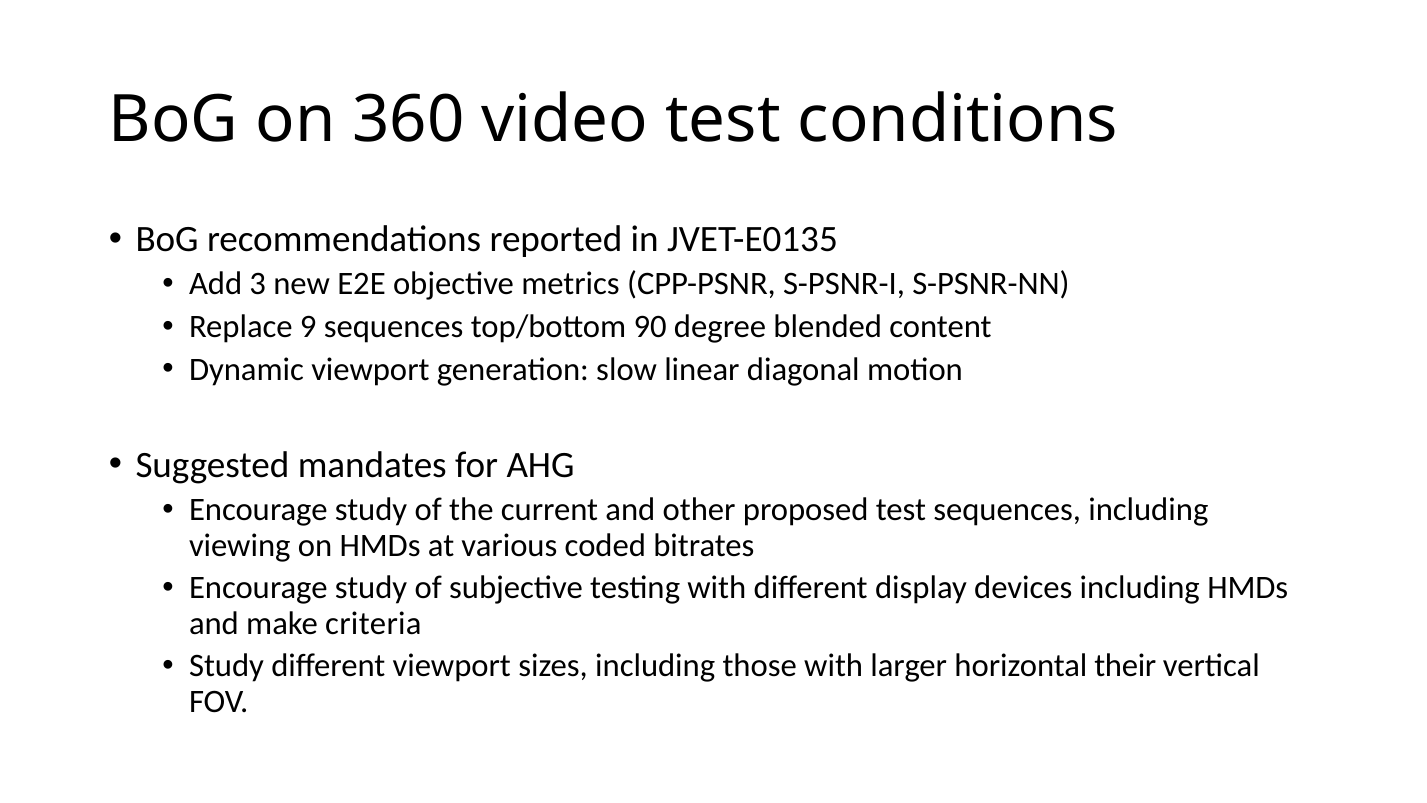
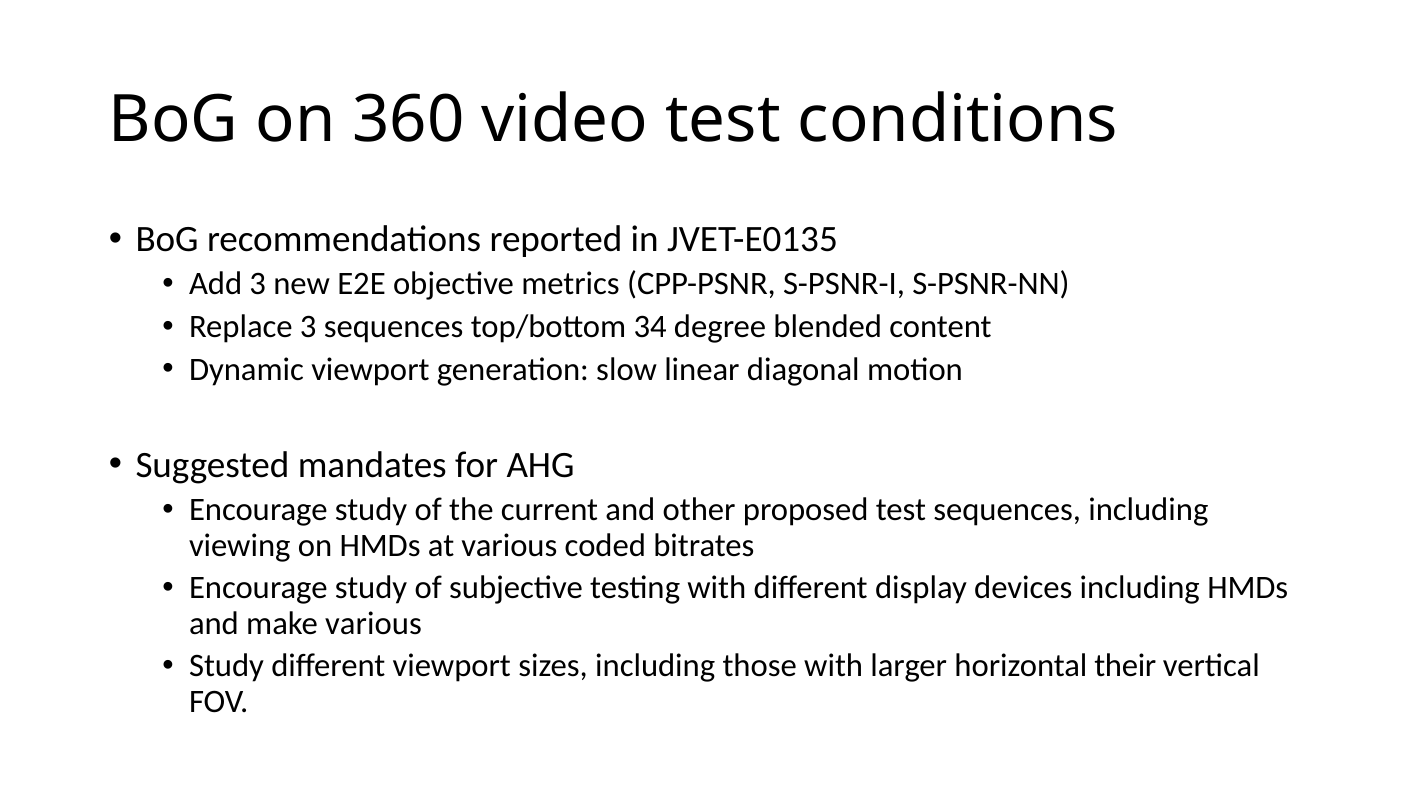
Replace 9: 9 -> 3
90: 90 -> 34
make criteria: criteria -> various
